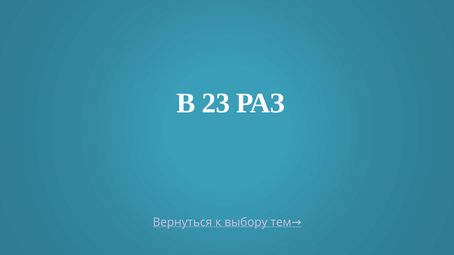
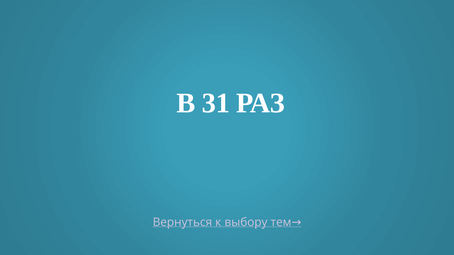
23: 23 -> 31
